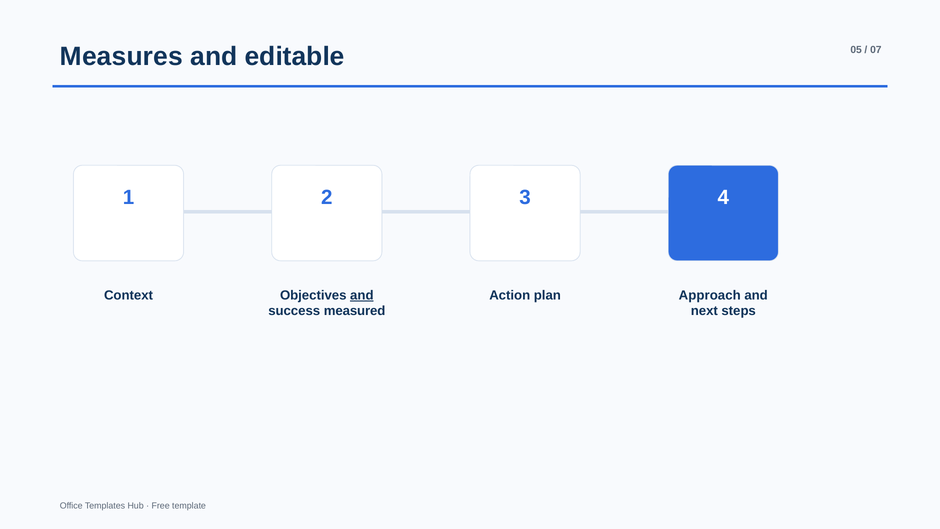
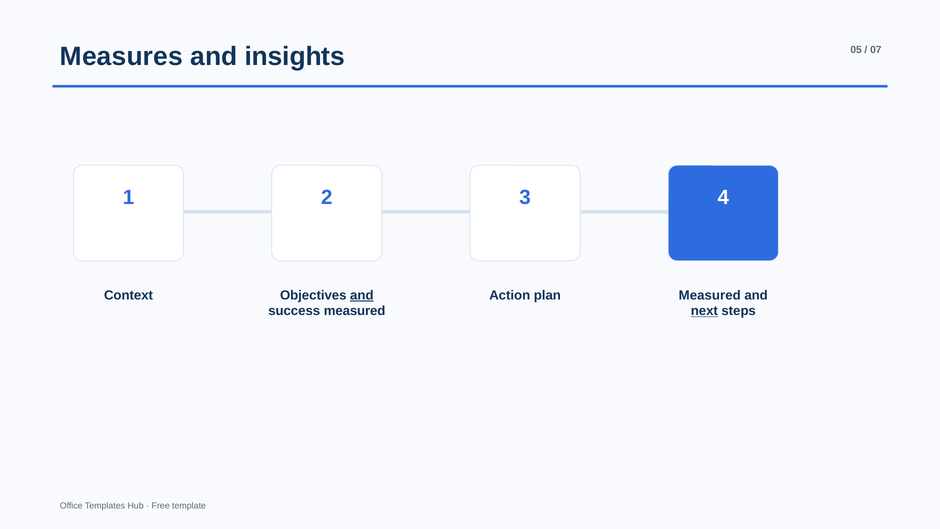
editable: editable -> insights
Approach at (710, 295): Approach -> Measured
next underline: none -> present
